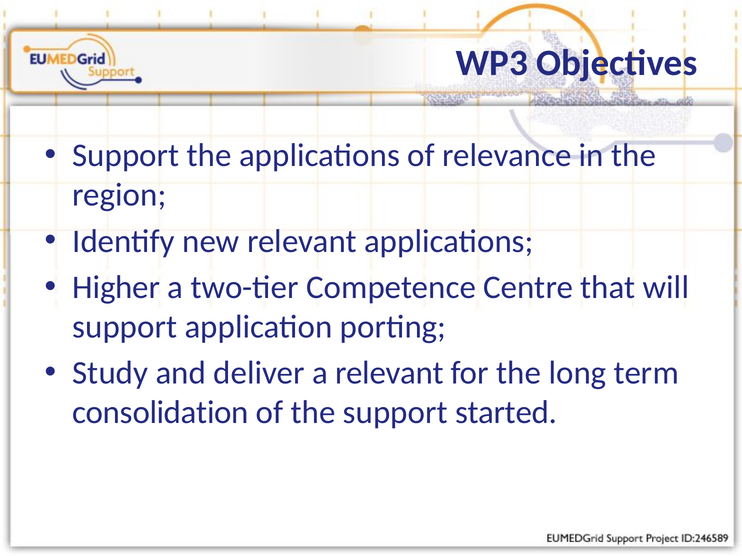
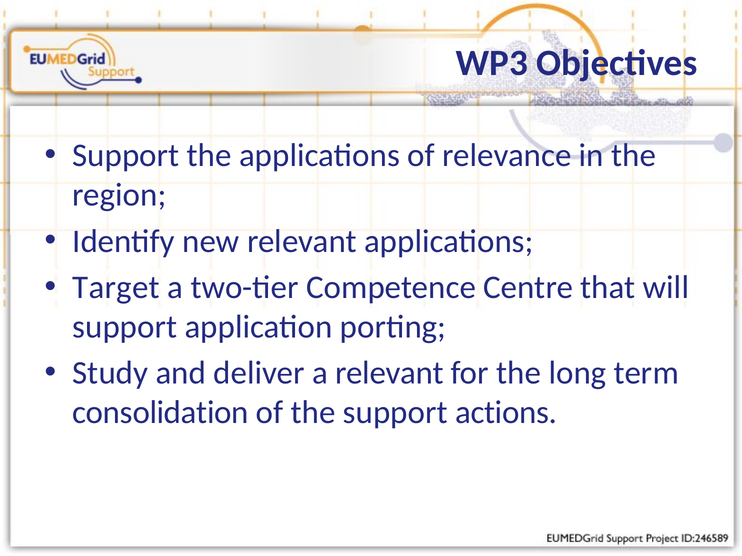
Higher: Higher -> Target
started: started -> actions
